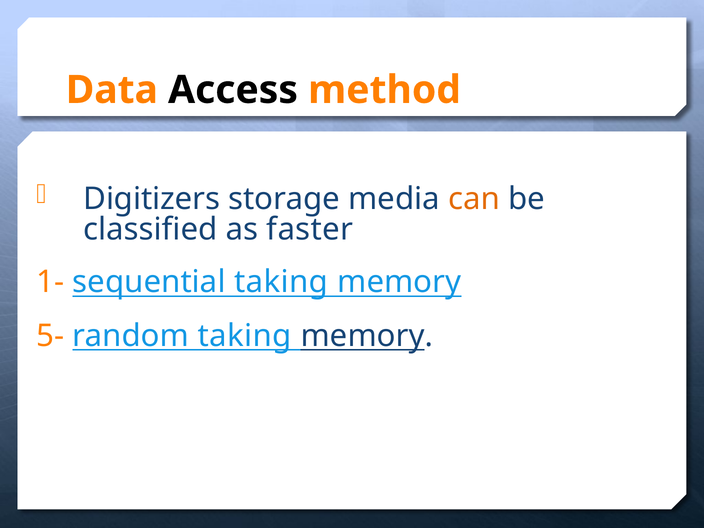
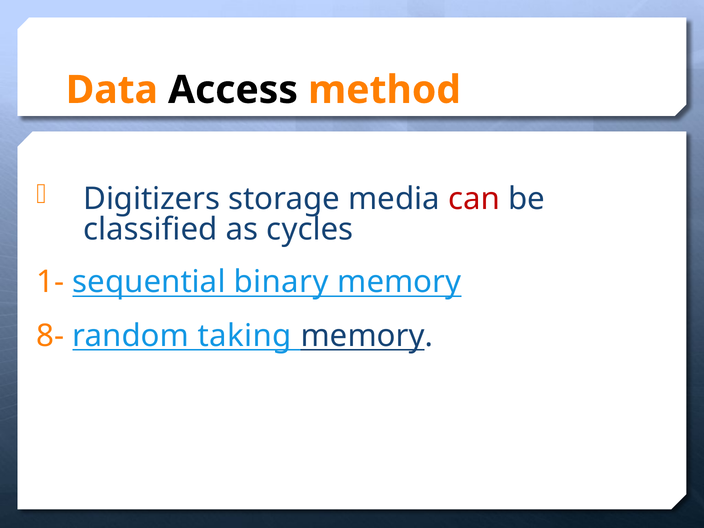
can colour: orange -> red
faster: faster -> cycles
sequential taking: taking -> binary
5-: 5- -> 8-
